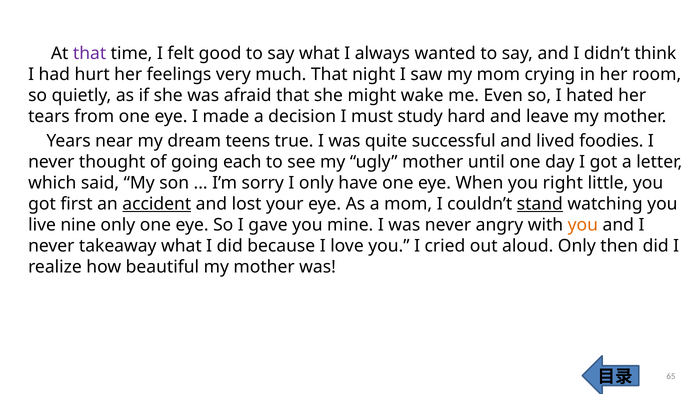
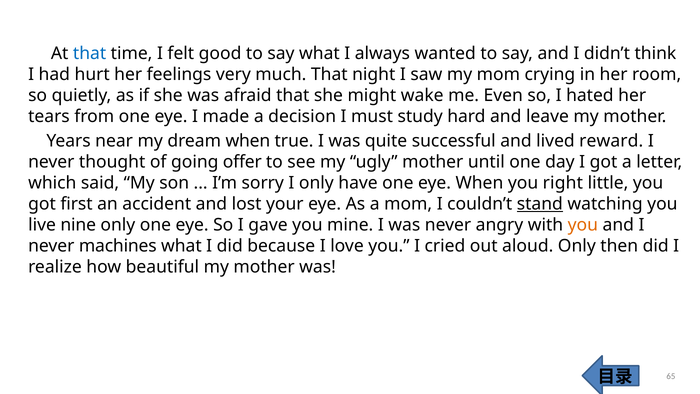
that at (90, 53) colour: purple -> blue
dream teens: teens -> when
foodies: foodies -> reward
each: each -> offer
accident underline: present -> none
takeaway: takeaway -> machines
